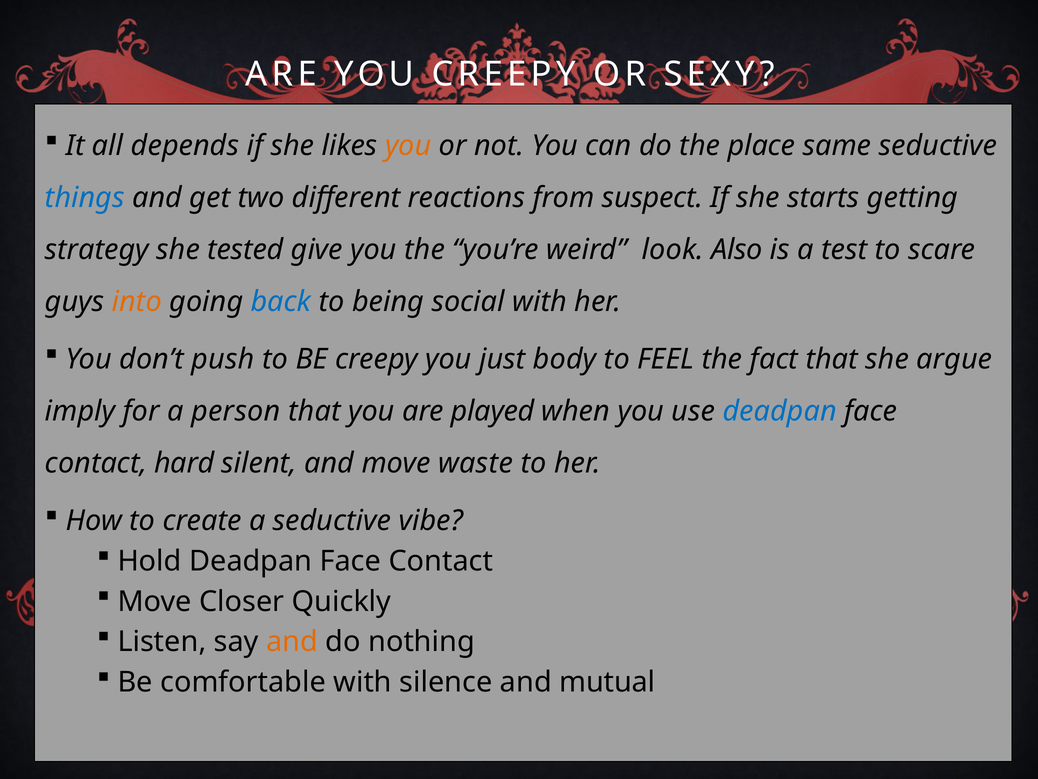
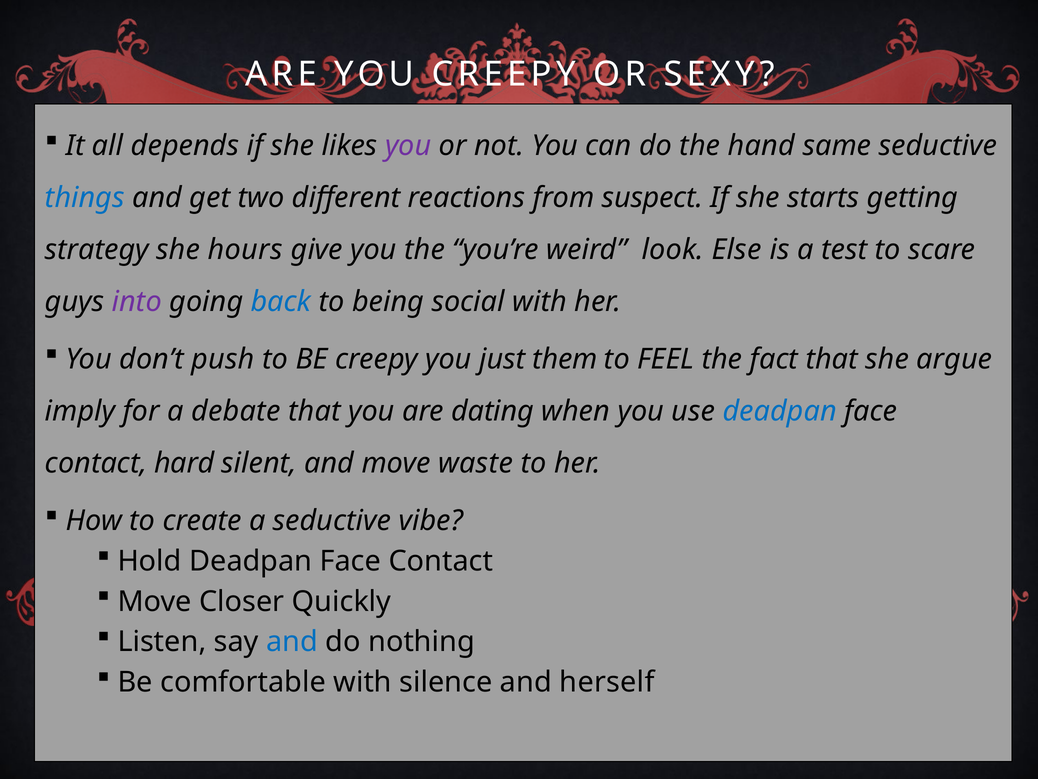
you at (408, 146) colour: orange -> purple
place: place -> hand
tested: tested -> hours
Also: Also -> Else
into colour: orange -> purple
body: body -> them
person: person -> debate
played: played -> dating
and at (292, 642) colour: orange -> blue
mutual: mutual -> herself
